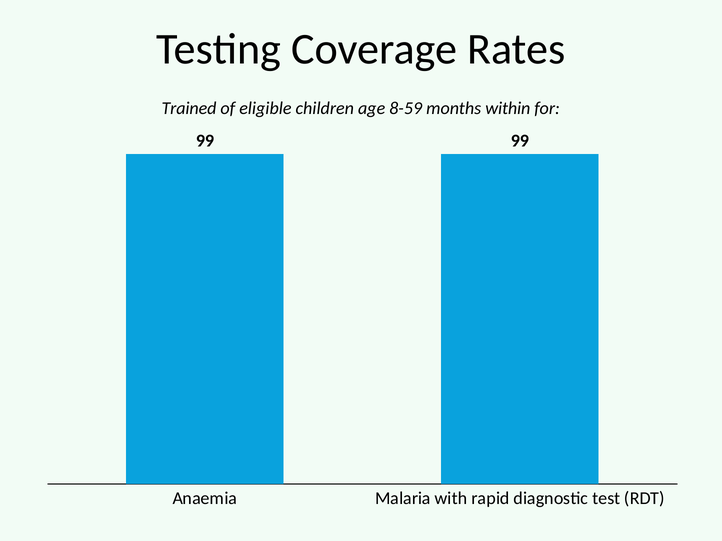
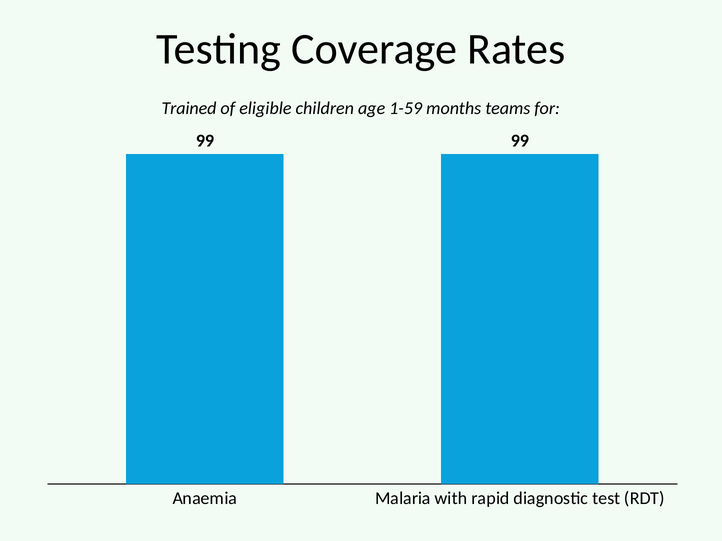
8-59: 8-59 -> 1-59
within: within -> teams
